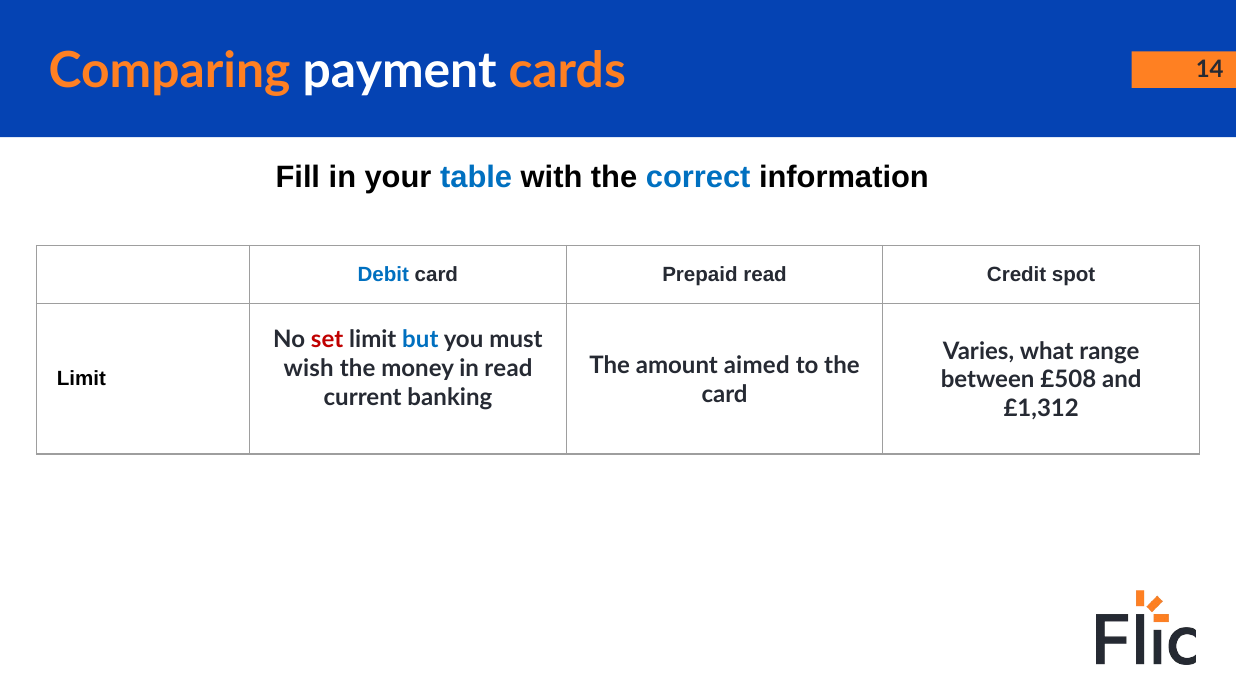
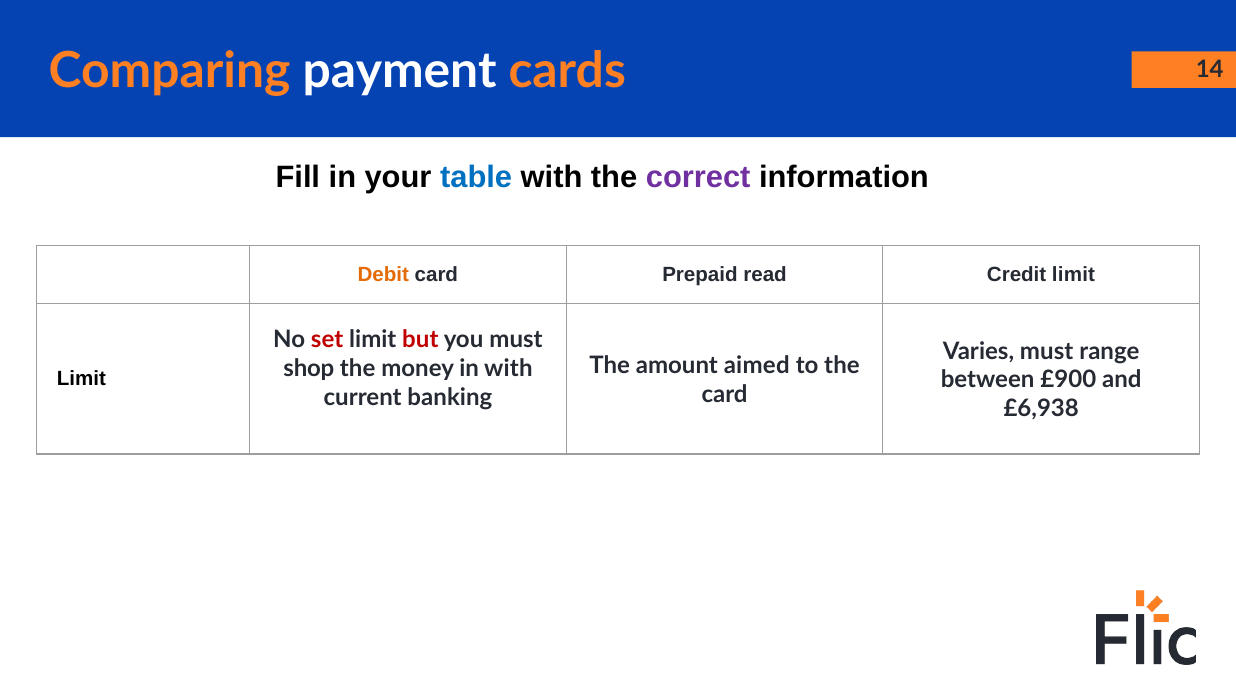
correct colour: blue -> purple
Debit colour: blue -> orange
Credit spot: spot -> limit
but colour: blue -> red
Varies what: what -> must
wish: wish -> shop
in read: read -> with
£508: £508 -> £900
£1,312: £1,312 -> £6,938
